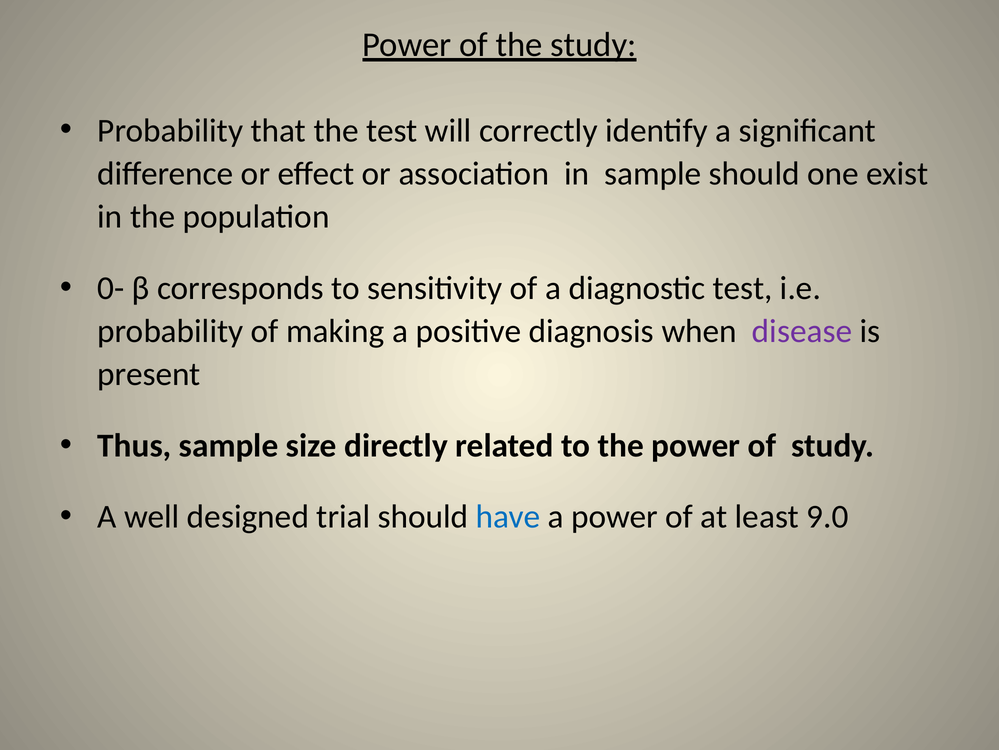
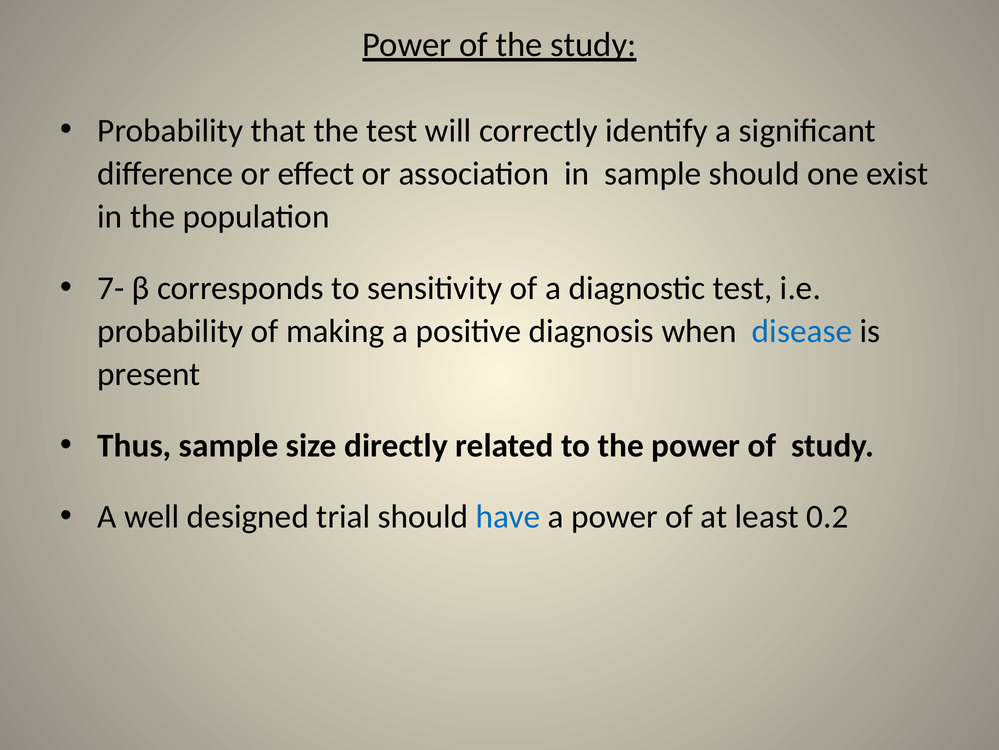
0-: 0- -> 7-
disease colour: purple -> blue
9.0: 9.0 -> 0.2
